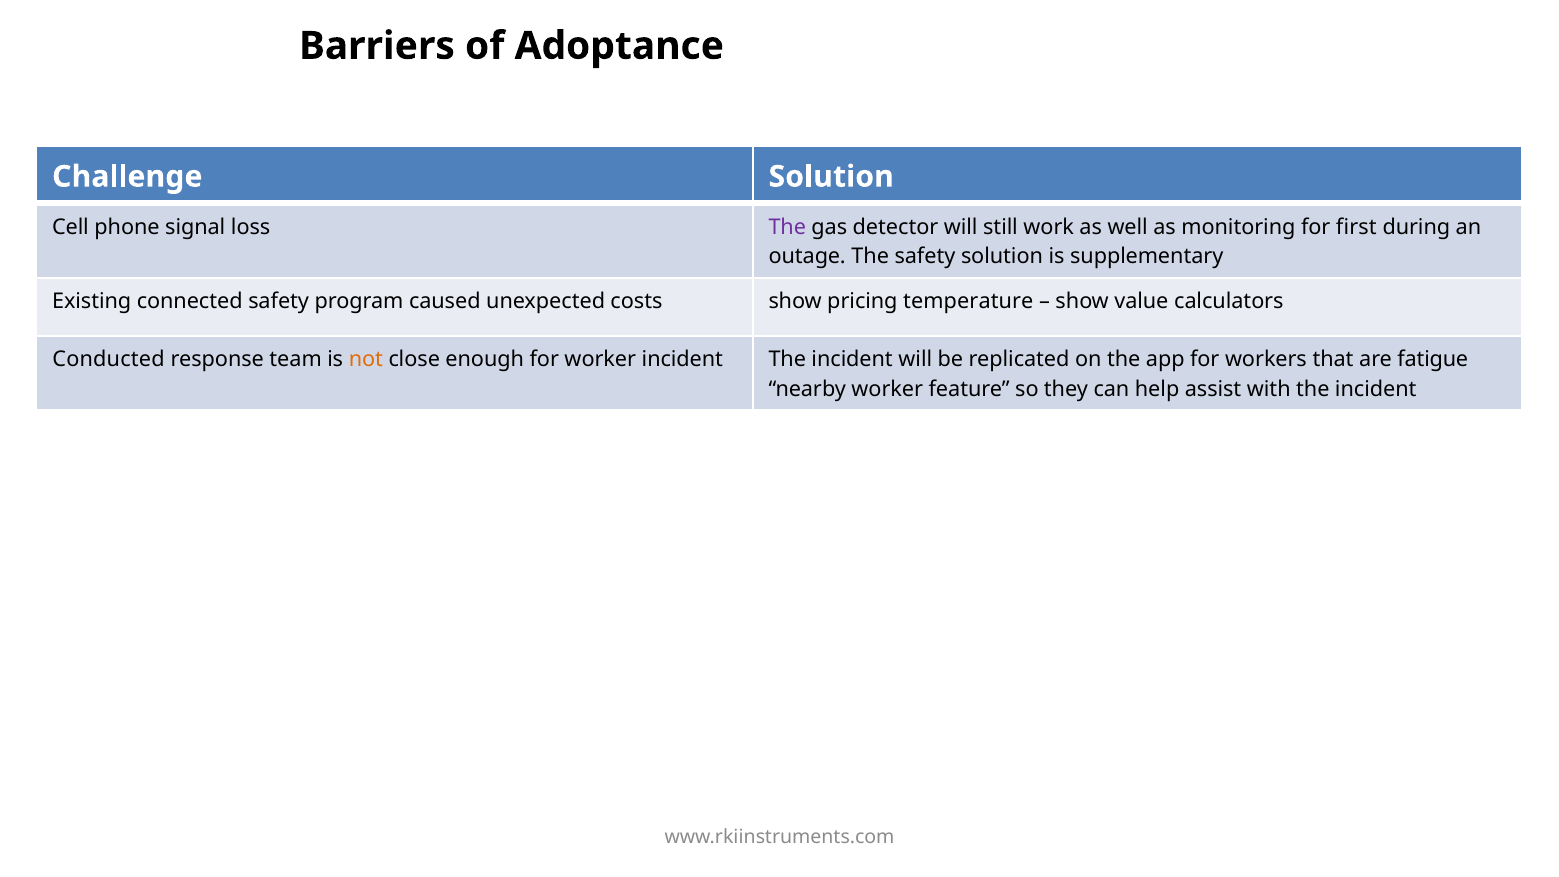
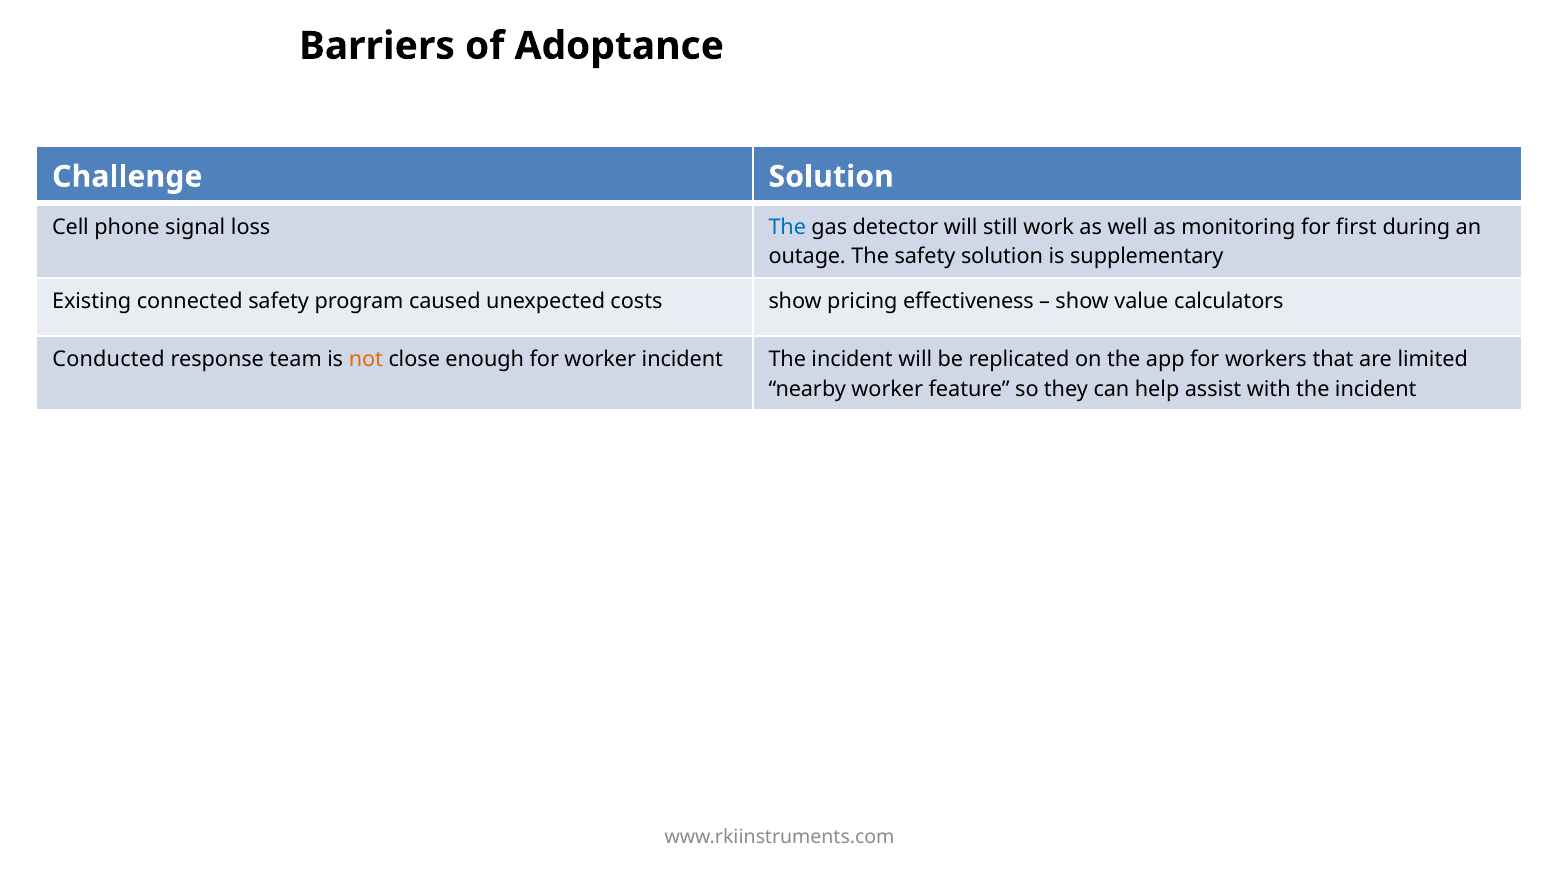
The at (787, 227) colour: purple -> blue
temperature: temperature -> effectiveness
fatigue: fatigue -> limited
